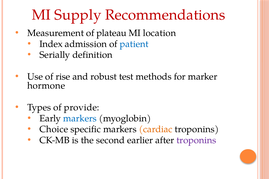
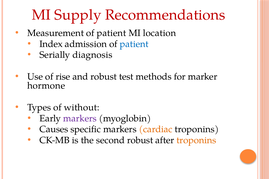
Measurement of plateau: plateau -> patient
definition: definition -> diagnosis
provide: provide -> without
markers at (80, 119) colour: blue -> purple
Choice: Choice -> Causes
second earlier: earlier -> robust
troponins at (196, 140) colour: purple -> orange
